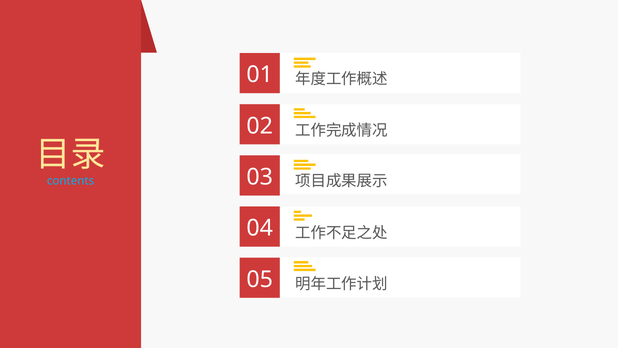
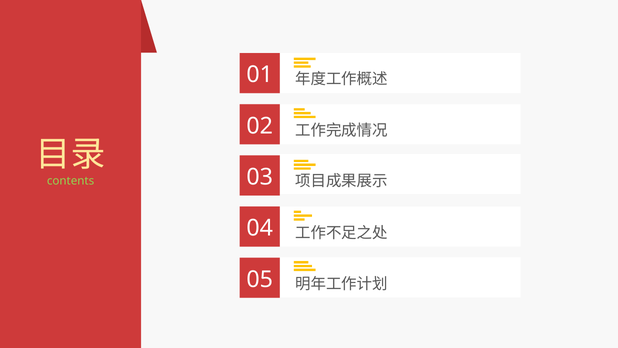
contents colour: light blue -> light green
